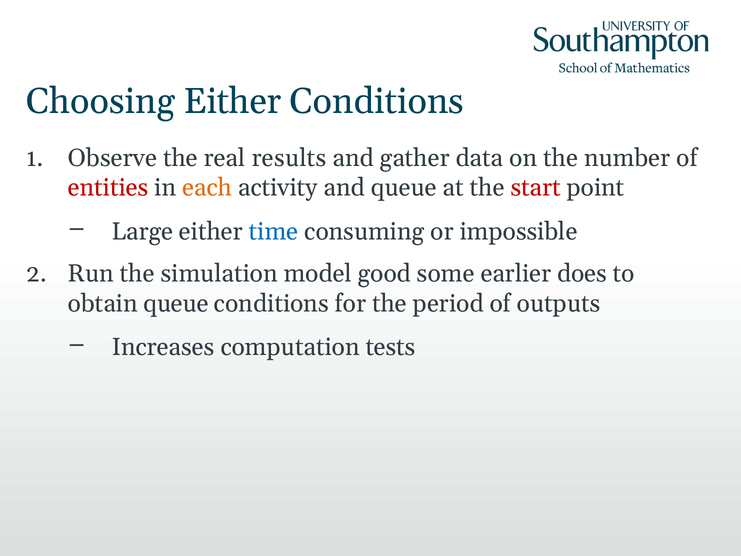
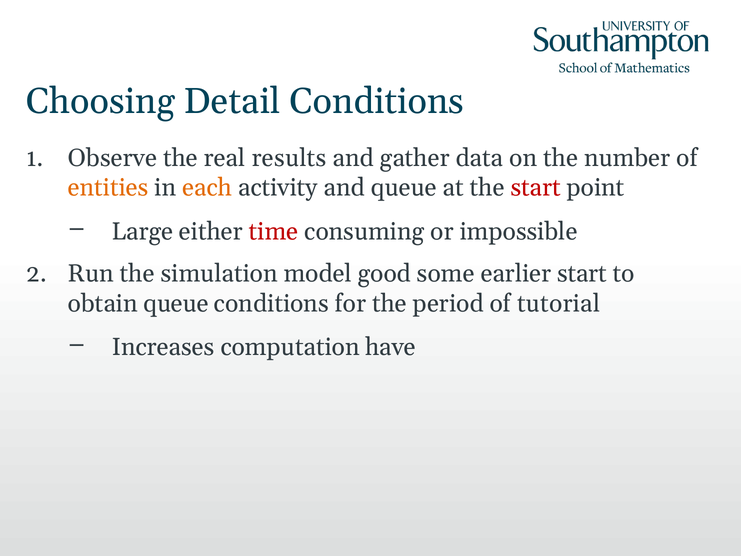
Choosing Either: Either -> Detail
entities colour: red -> orange
time colour: blue -> red
earlier does: does -> start
outputs: outputs -> tutorial
tests: tests -> have
